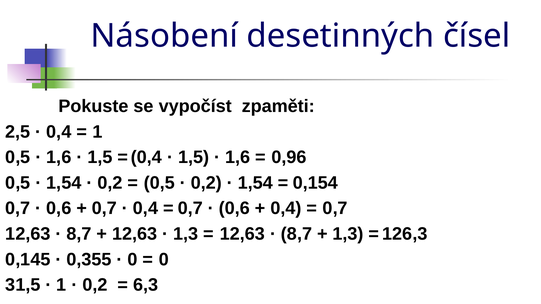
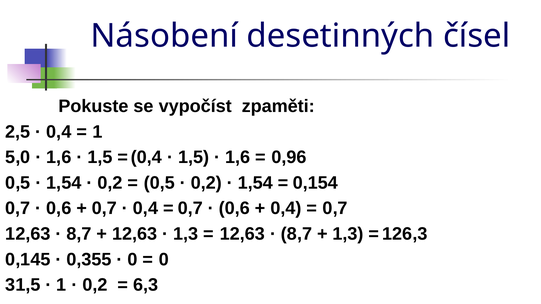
0,5 at (18, 157): 0,5 -> 5,0
